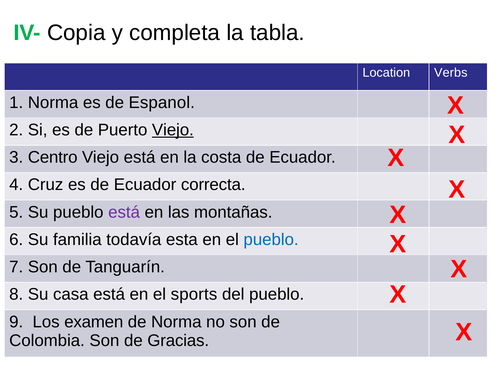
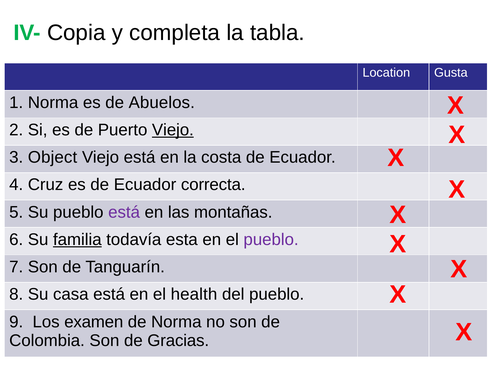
Verbs: Verbs -> Gusta
Espanol: Espanol -> Abuelos
Centro: Centro -> Object
familia underline: none -> present
pueblo at (271, 240) colour: blue -> purple
sports: sports -> health
